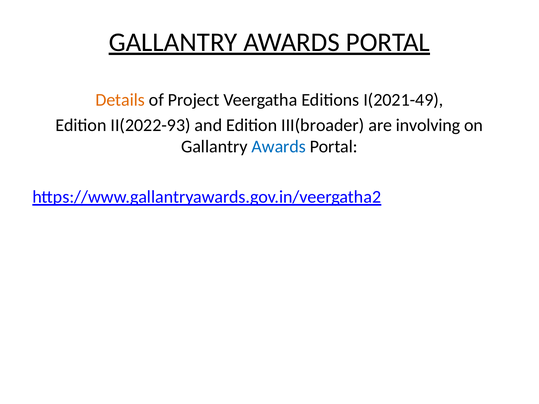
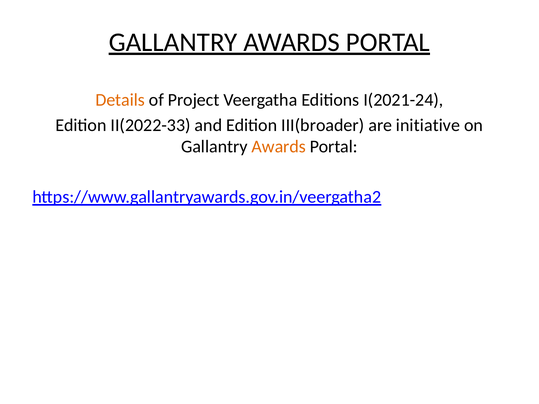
I(2021-49: I(2021-49 -> I(2021-24
II(2022-93: II(2022-93 -> II(2022-33
involving: involving -> initiative
Awards at (279, 147) colour: blue -> orange
